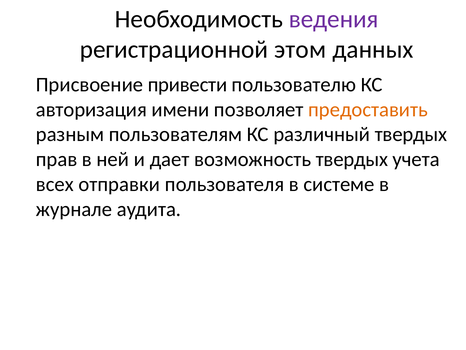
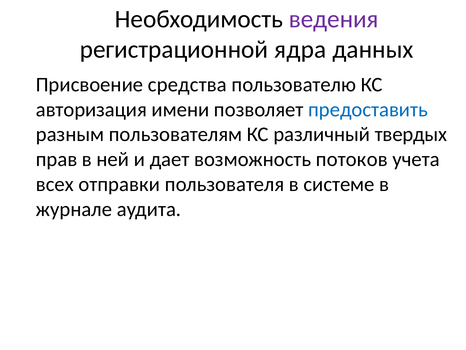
этом: этом -> ядра
привести: привести -> средства
предоставить colour: orange -> blue
возможность твердых: твердых -> потоков
